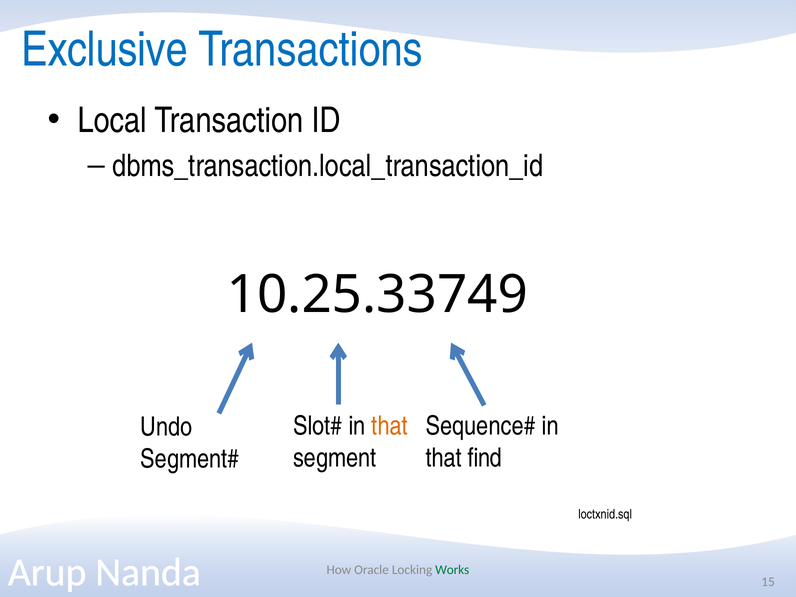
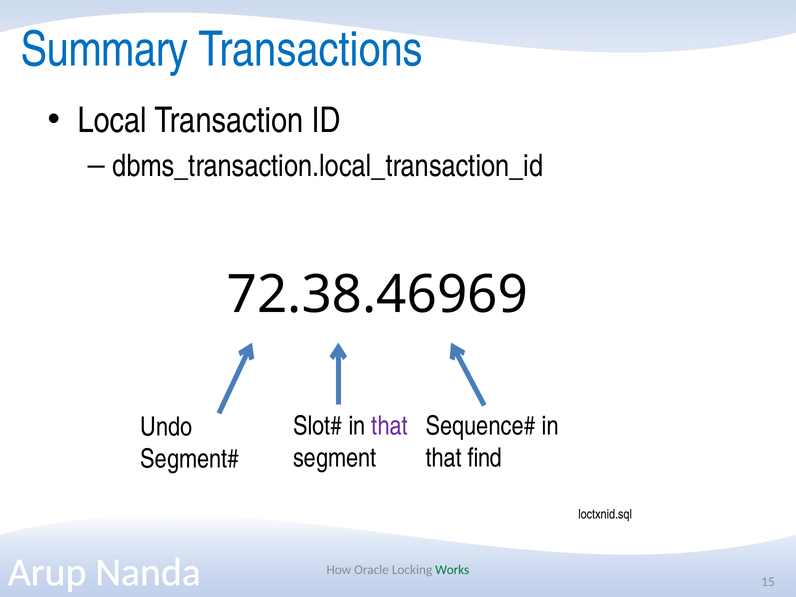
Exclusive: Exclusive -> Summary
10.25.33749: 10.25.33749 -> 72.38.46969
that at (390, 426) colour: orange -> purple
